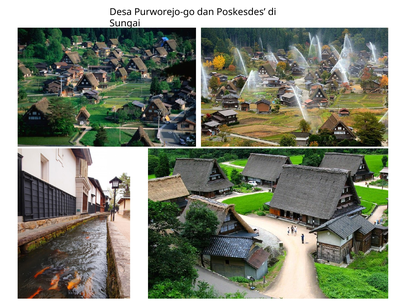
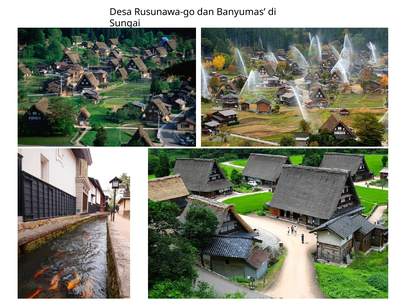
Purworejo-go: Purworejo-go -> Rusunawa-go
Poskesdes: Poskesdes -> Banyumas
